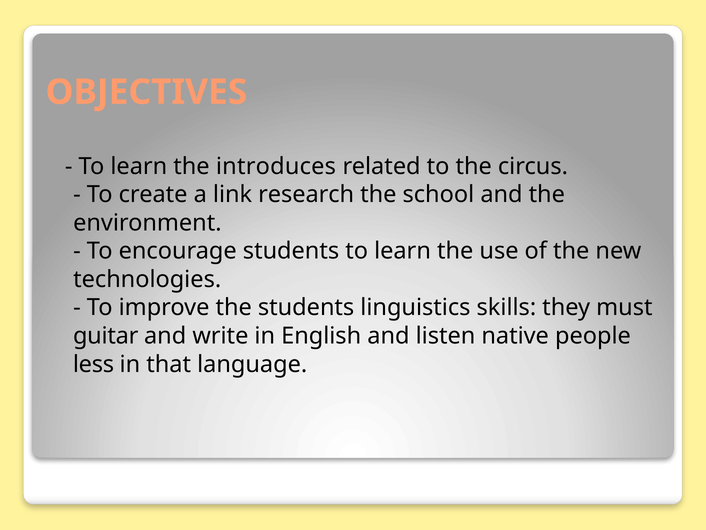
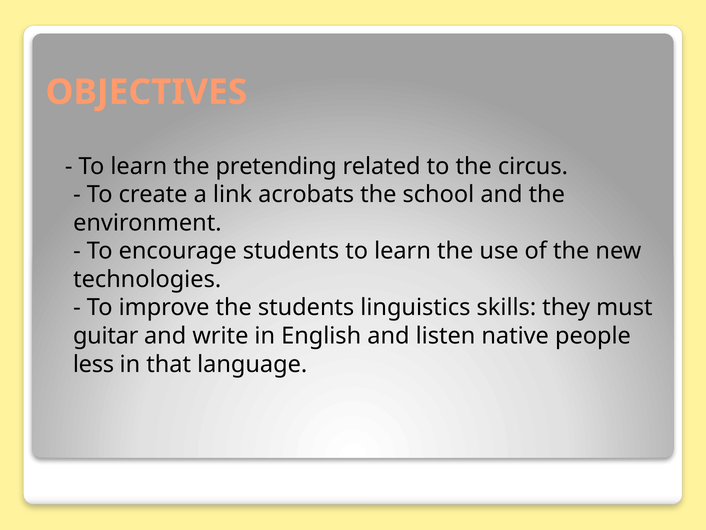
introduces: introduces -> pretending
research: research -> acrobats
